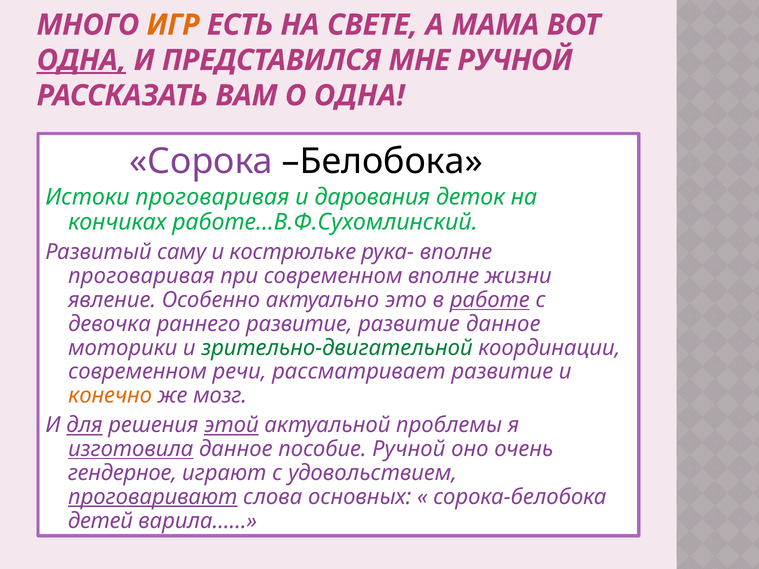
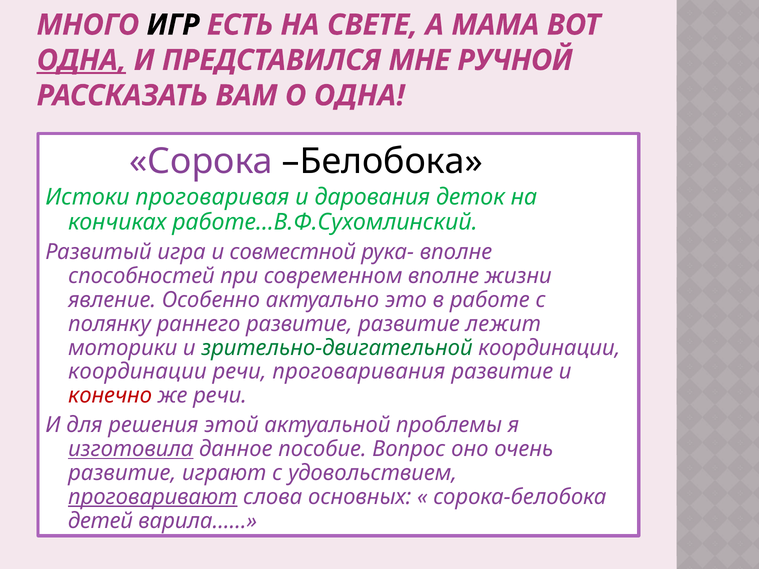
ИГР colour: orange -> black
саму: саму -> игра
кострюльке: кострюльке -> совместной
проговаривая at (141, 276): проговаривая -> способностей
работе underline: present -> none
девочка: девочка -> полянку
развитие данное: данное -> лежит
современном at (138, 372): современном -> координации
рассматривает: рассматривает -> проговаривания
конечно colour: orange -> red
же мозг: мозг -> речи
для underline: present -> none
этой underline: present -> none
пособие Ручной: Ручной -> Вопрос
гендерное at (122, 473): гендерное -> развитие
